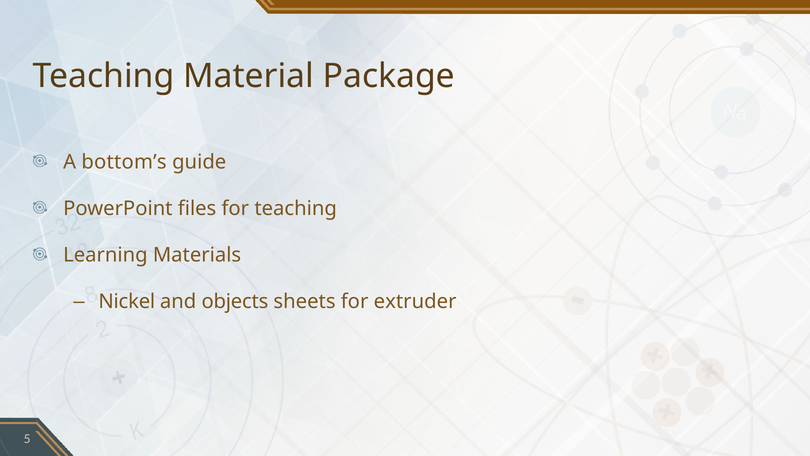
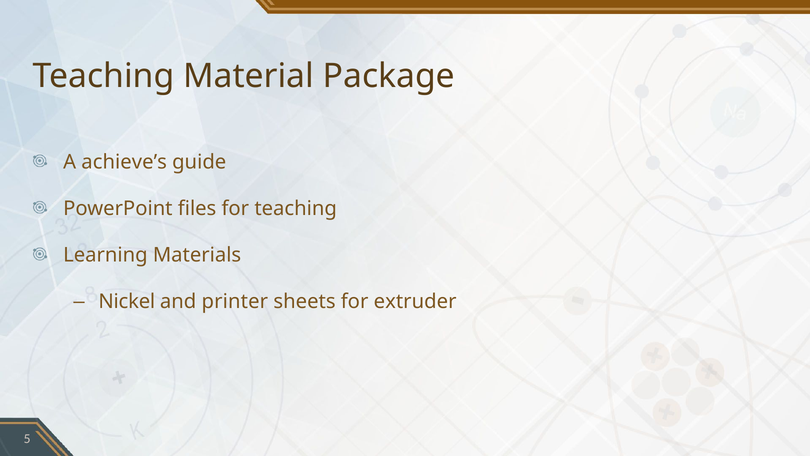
bottom’s: bottom’s -> achieve’s
objects: objects -> printer
